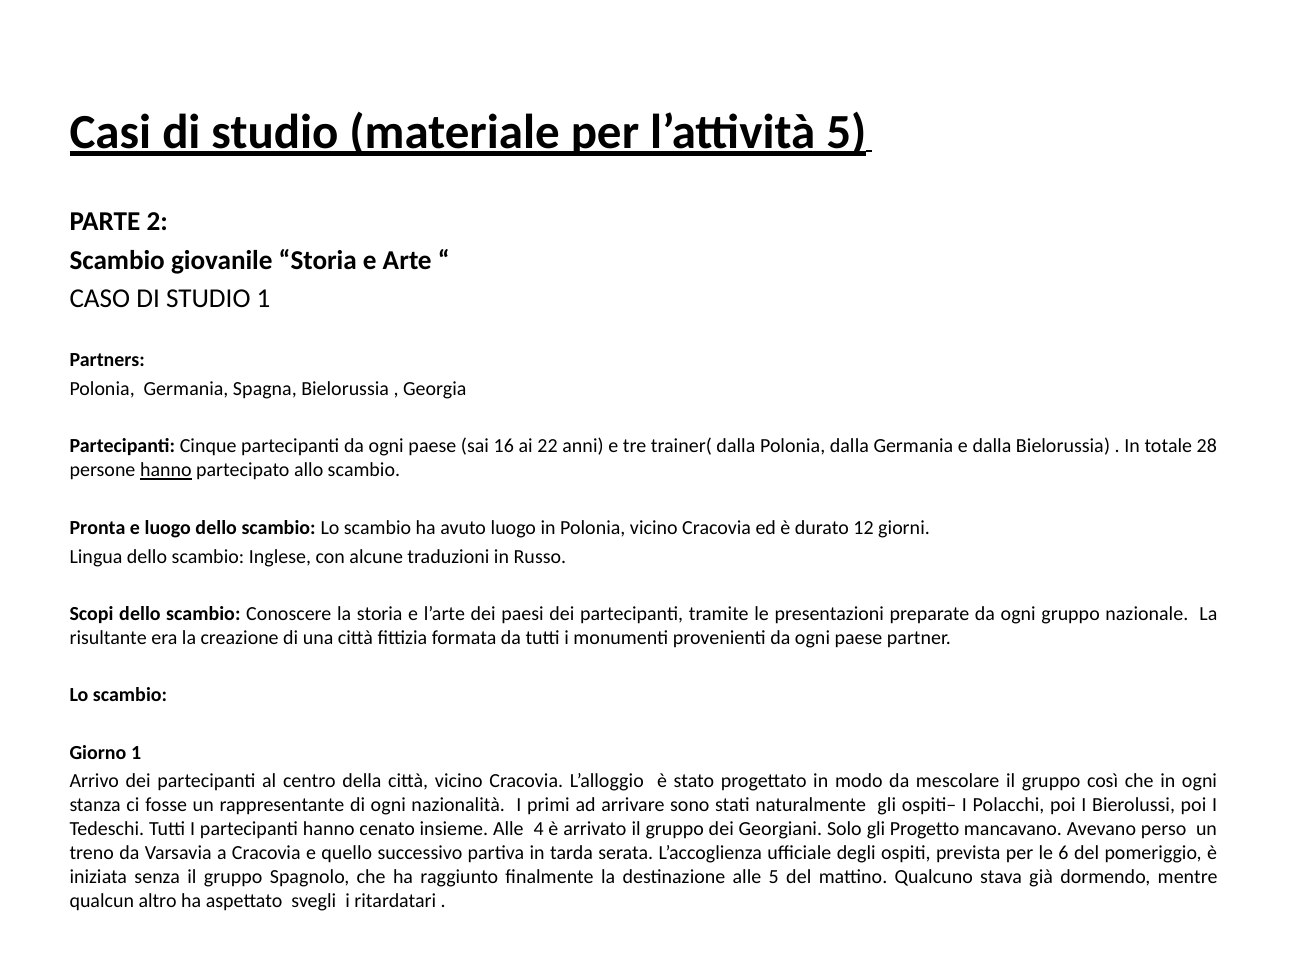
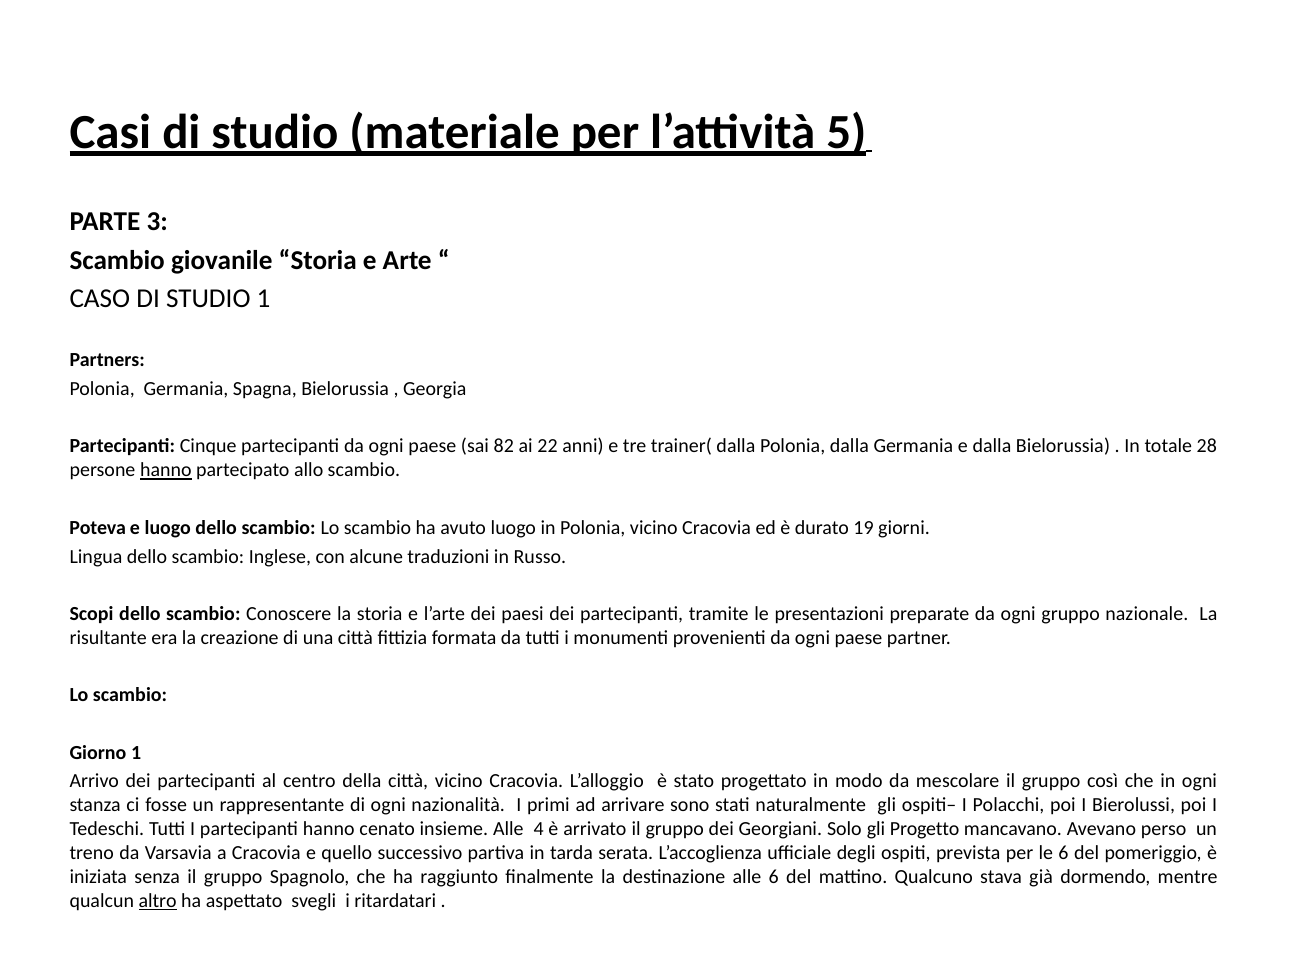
2: 2 -> 3
16: 16 -> 82
Pronta: Pronta -> Poteva
12: 12 -> 19
alle 5: 5 -> 6
altro underline: none -> present
